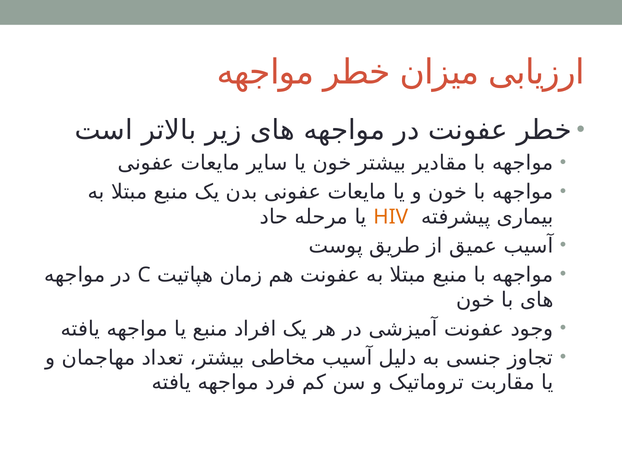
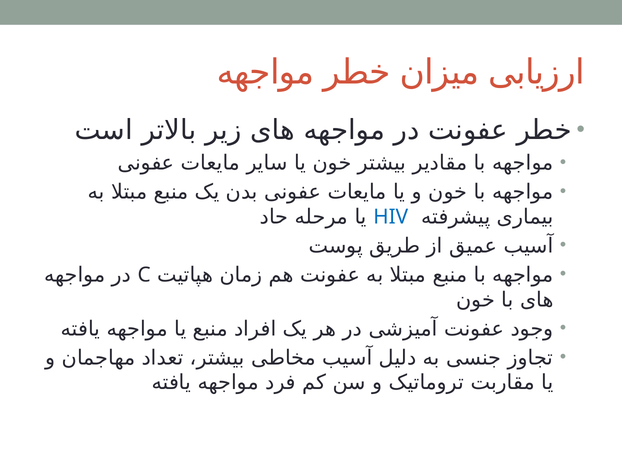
HIV colour: orange -> blue
